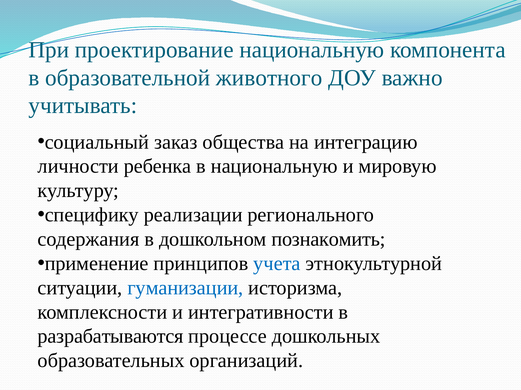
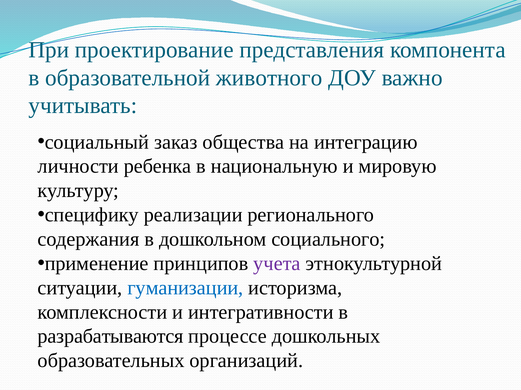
проектирование национальную: национальную -> представления
познакомить: познакомить -> социального
учета colour: blue -> purple
